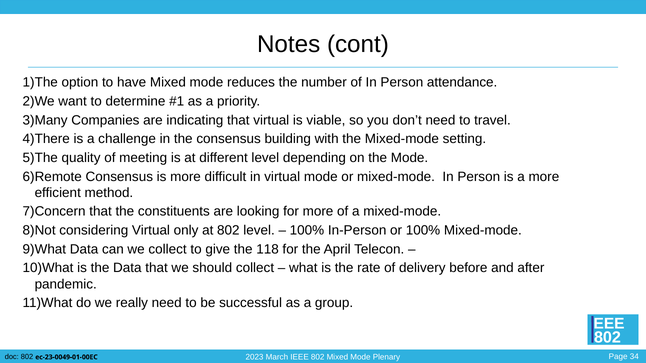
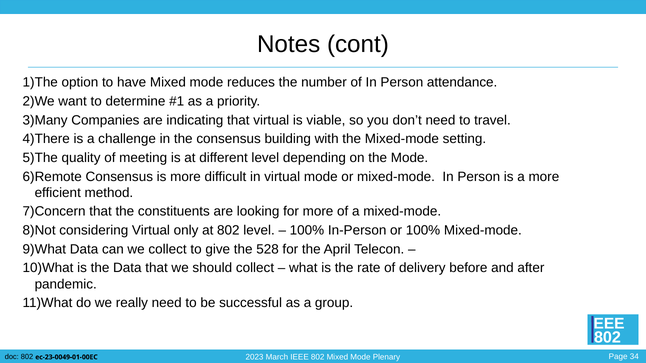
118: 118 -> 528
